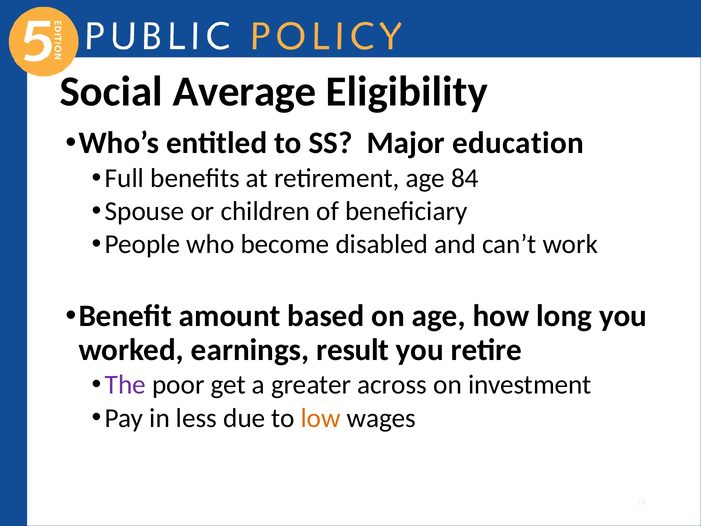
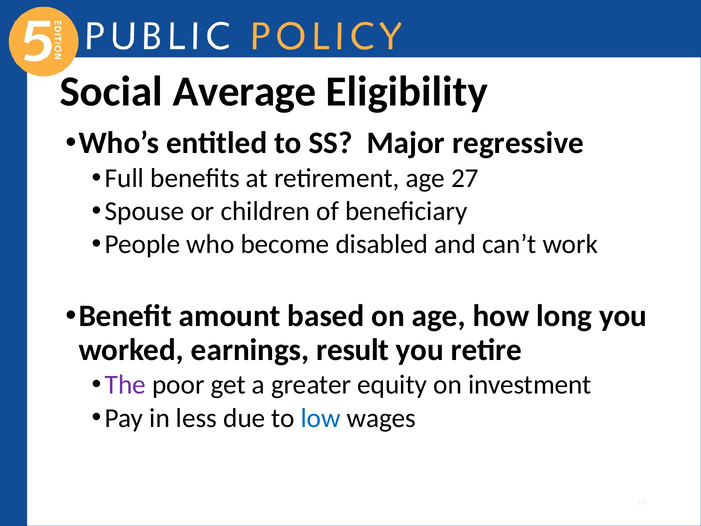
education: education -> regressive
84: 84 -> 27
across: across -> equity
low colour: orange -> blue
